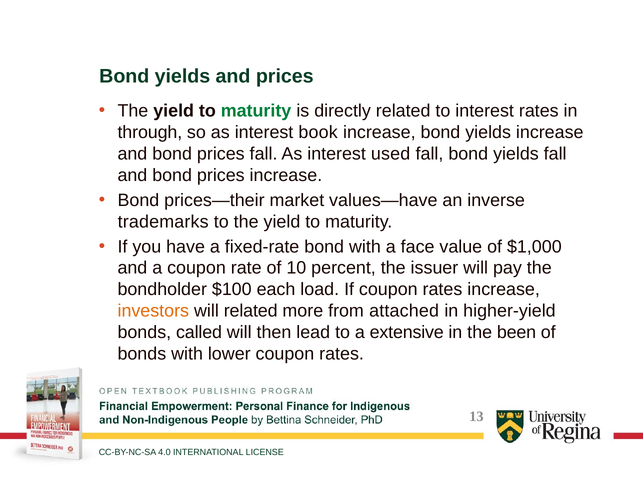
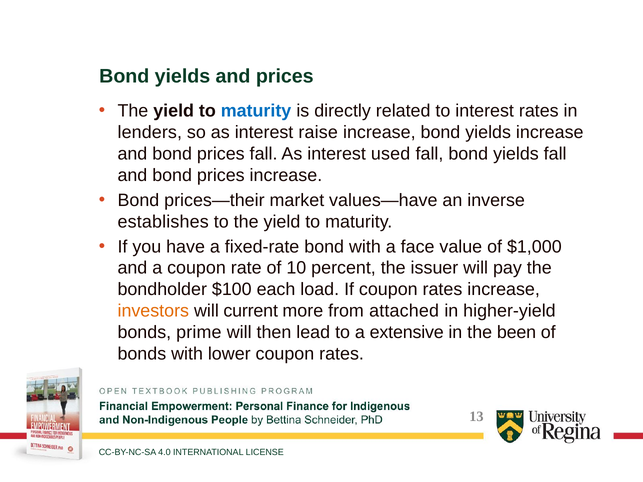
maturity at (256, 111) colour: green -> blue
through: through -> lenders
book: book -> raise
trademarks: trademarks -> establishes
will related: related -> current
called: called -> prime
